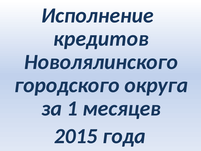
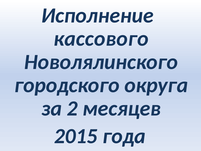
кредитов: кредитов -> кассового
1: 1 -> 2
